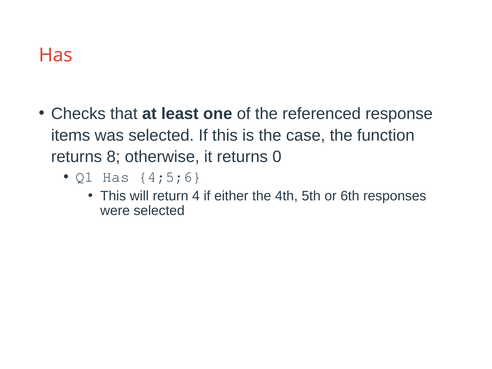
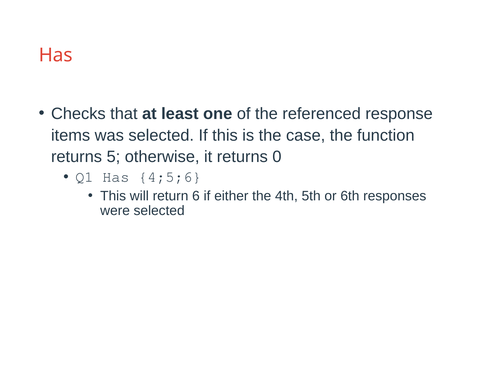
8: 8 -> 5
4: 4 -> 6
